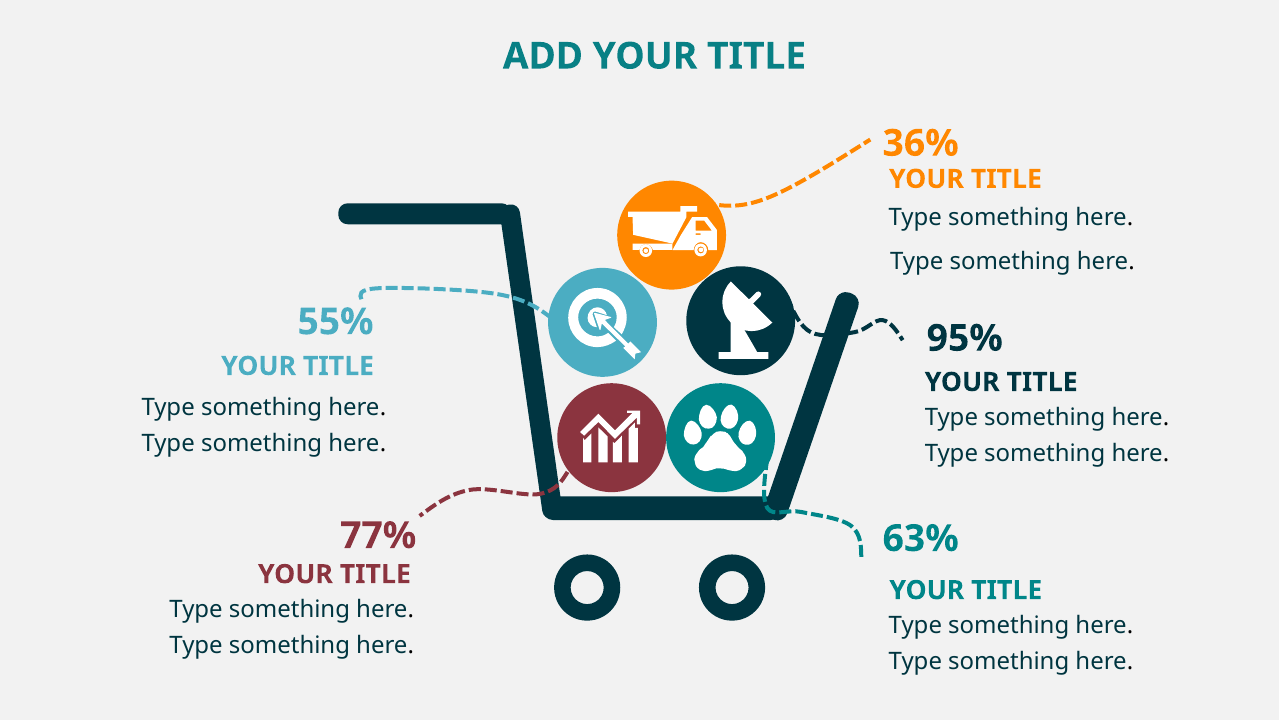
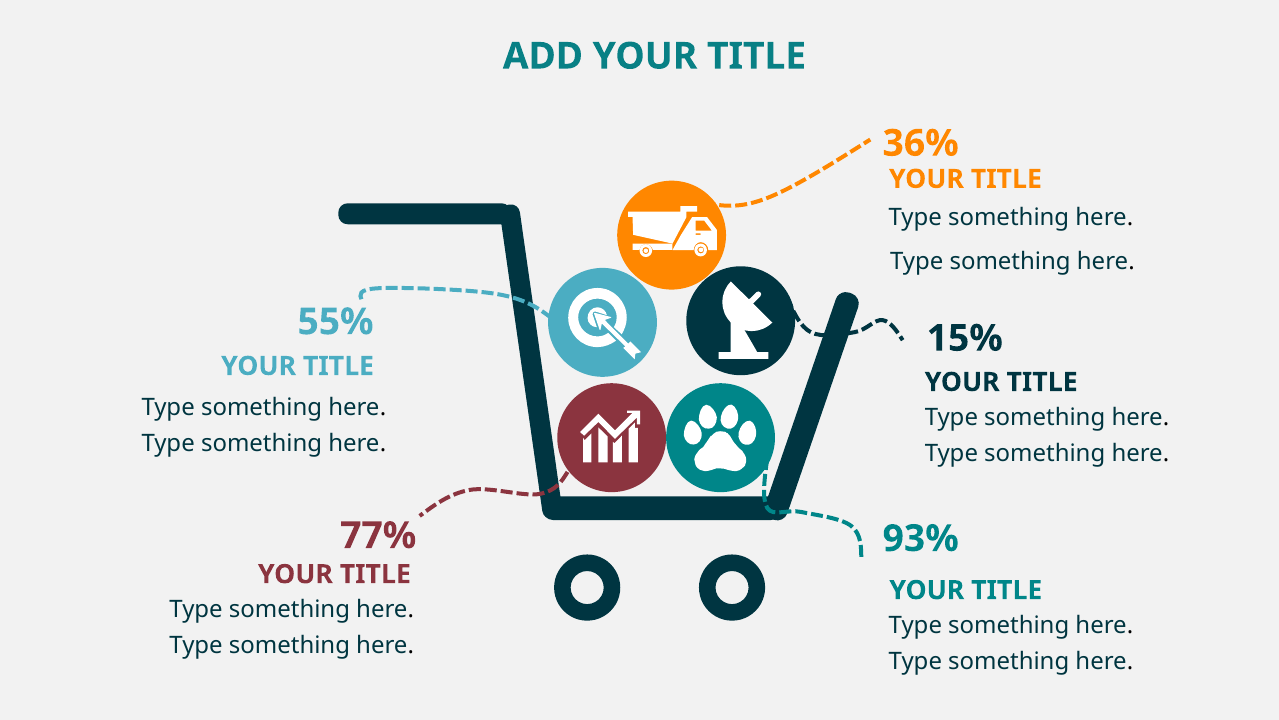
95%: 95% -> 15%
63%: 63% -> 93%
